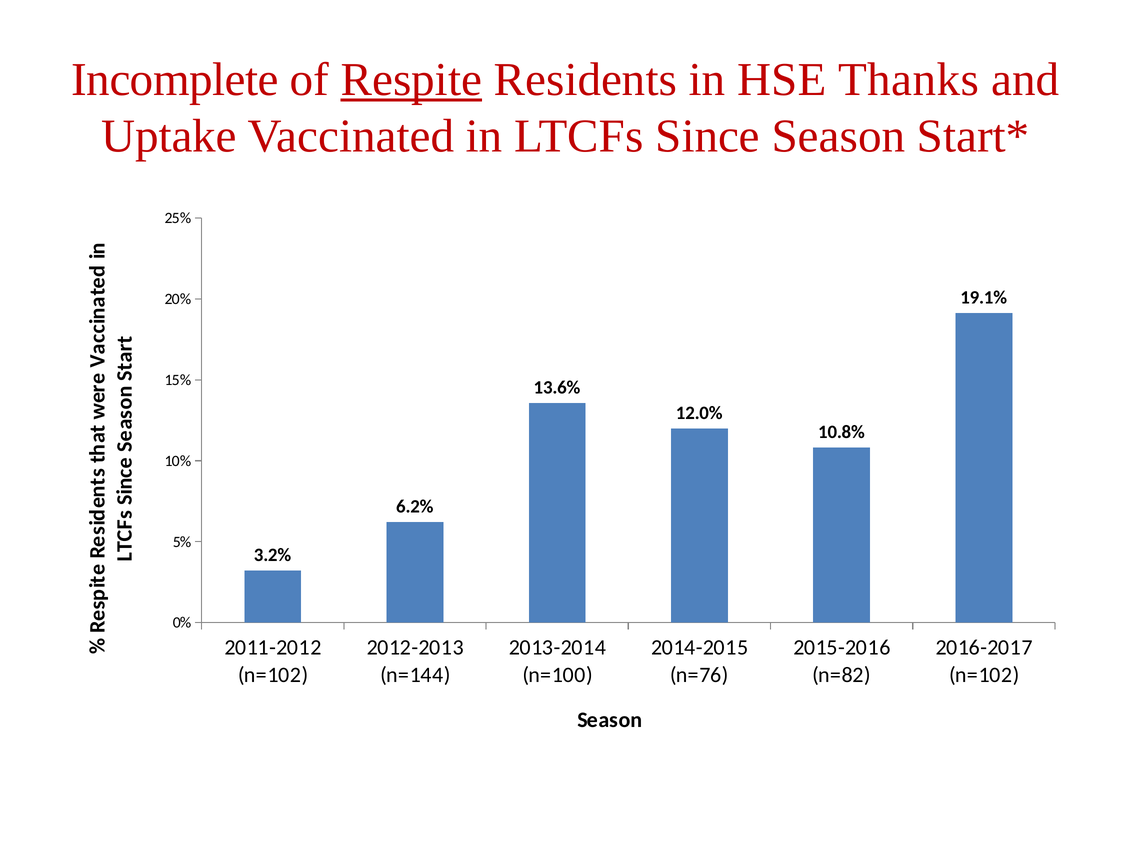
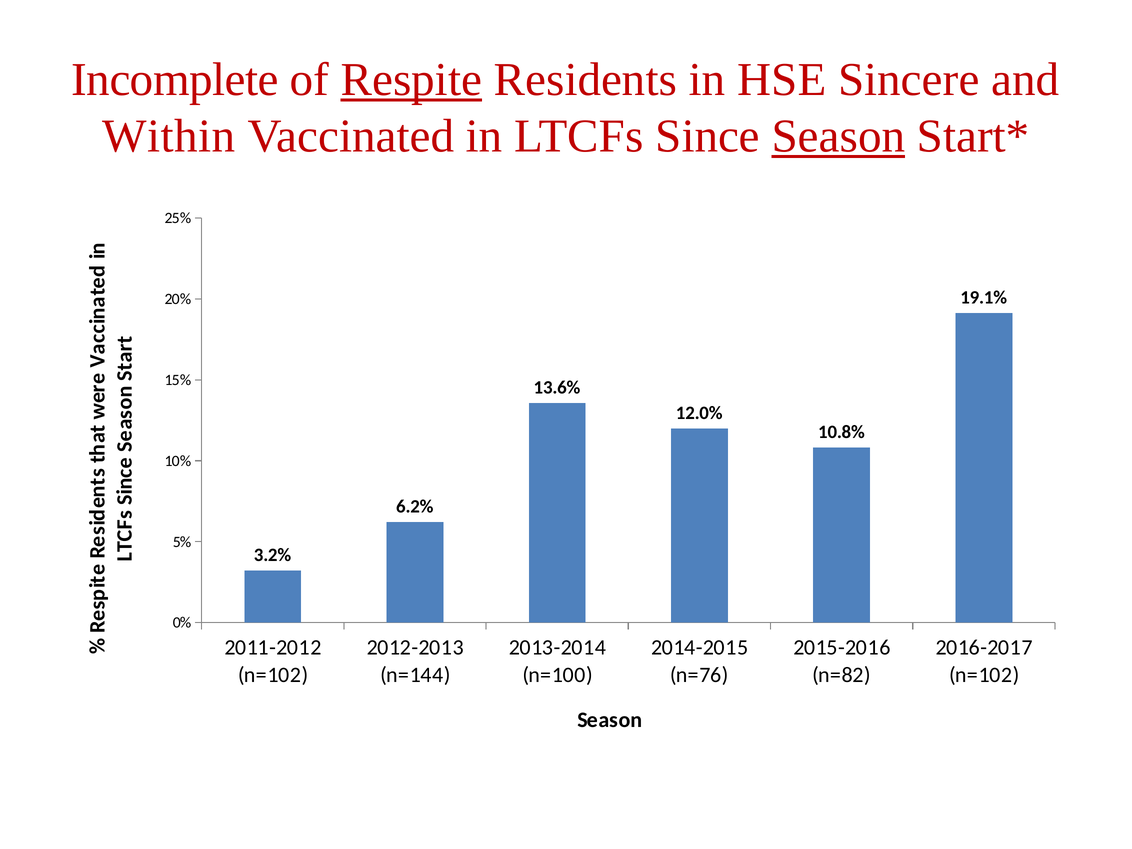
Thanks: Thanks -> Sincere
Uptake: Uptake -> Within
Season at (838, 136) underline: none -> present
